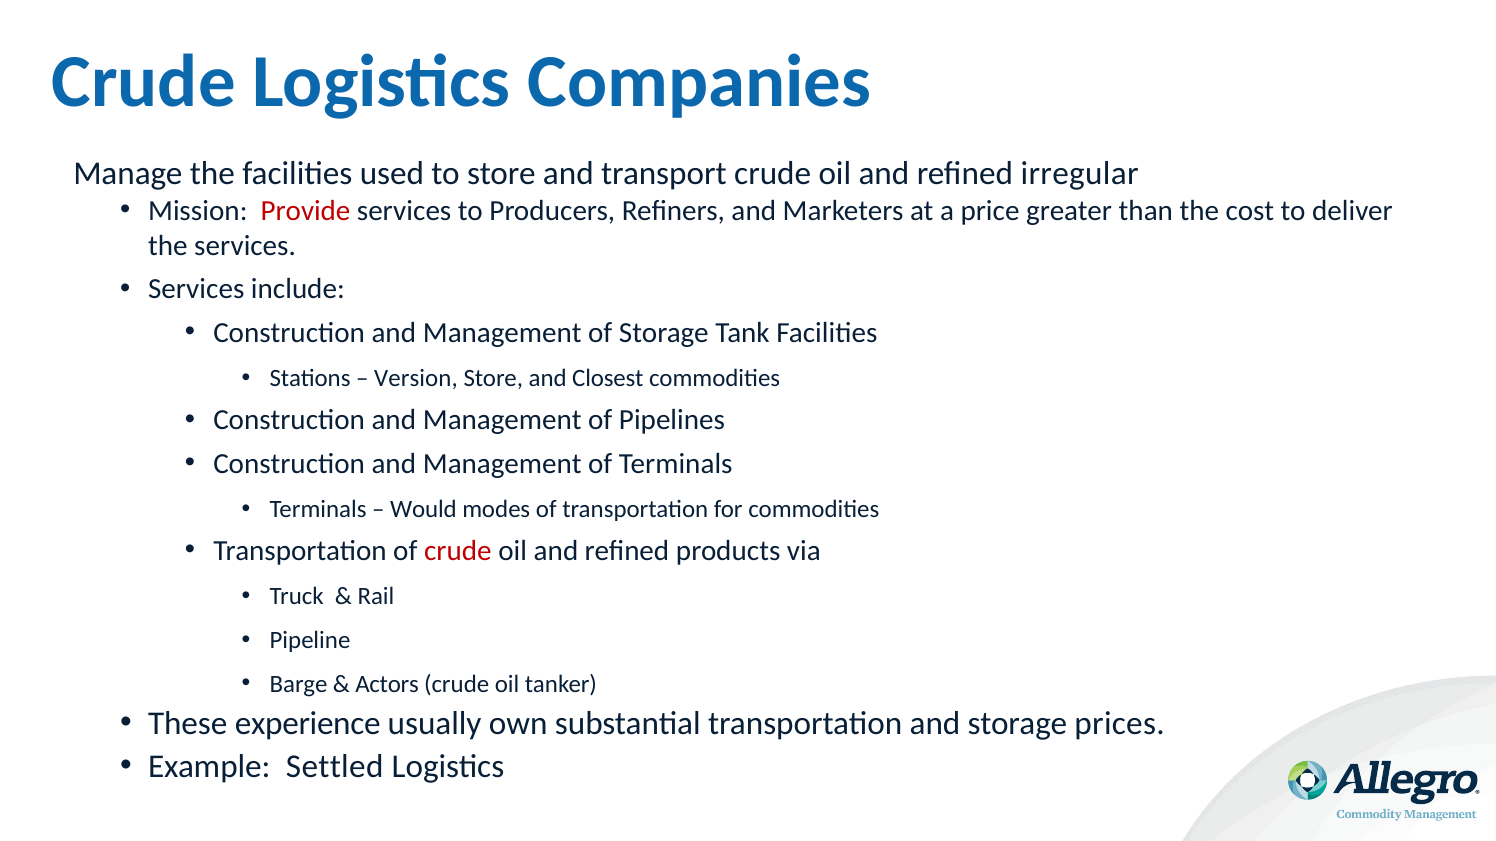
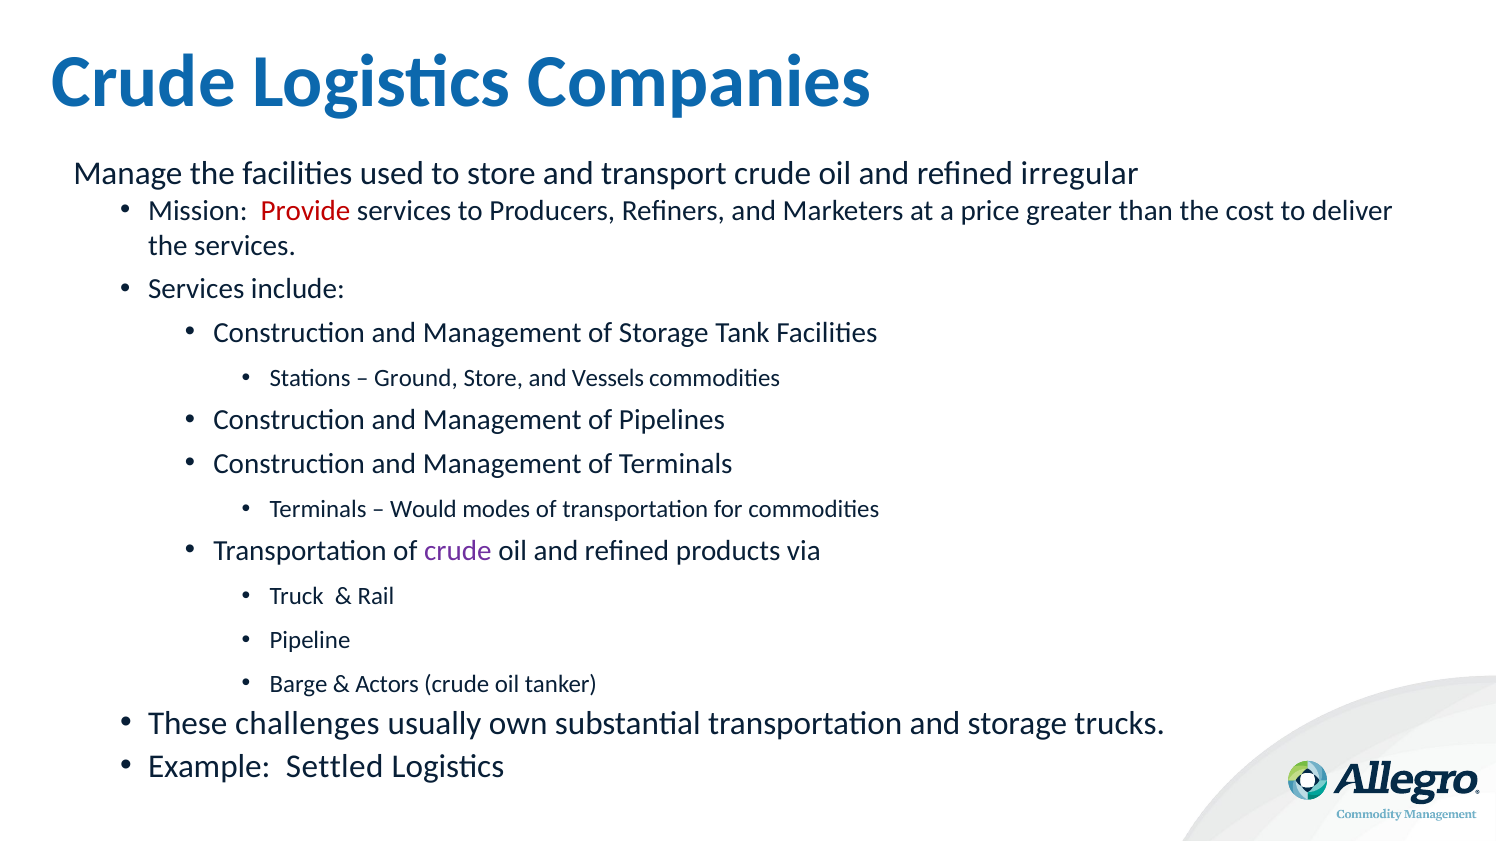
Version: Version -> Ground
Closest: Closest -> Vessels
crude at (458, 551) colour: red -> purple
experience: experience -> challenges
prices: prices -> trucks
